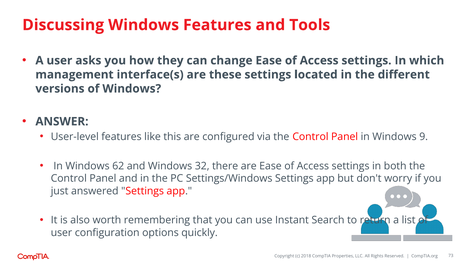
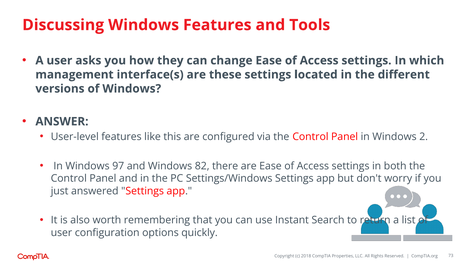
9: 9 -> 2
62: 62 -> 97
32: 32 -> 82
